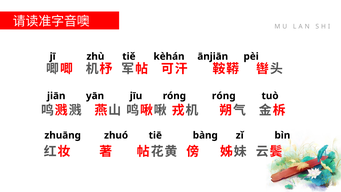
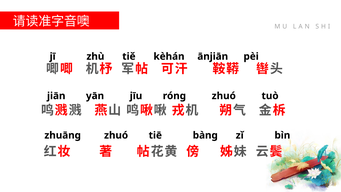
róng róng: róng -> zhuó
